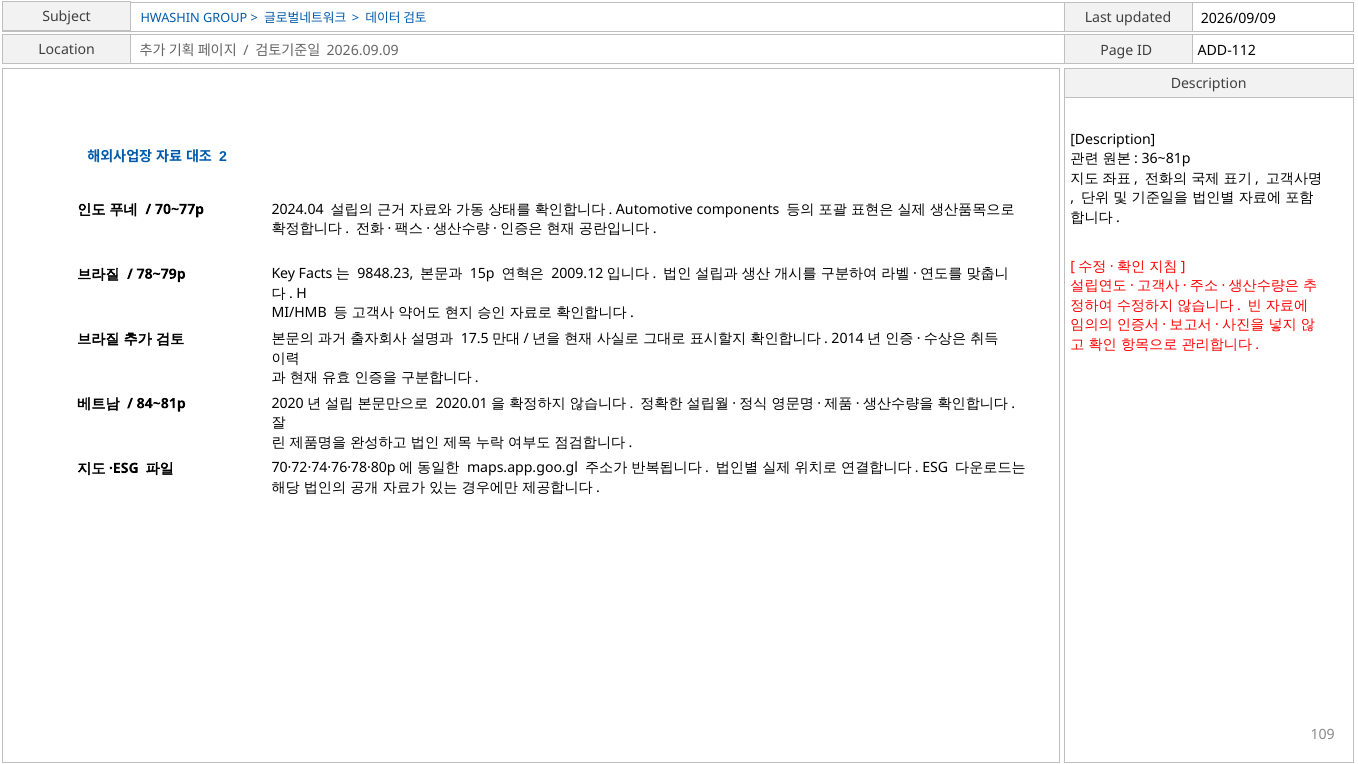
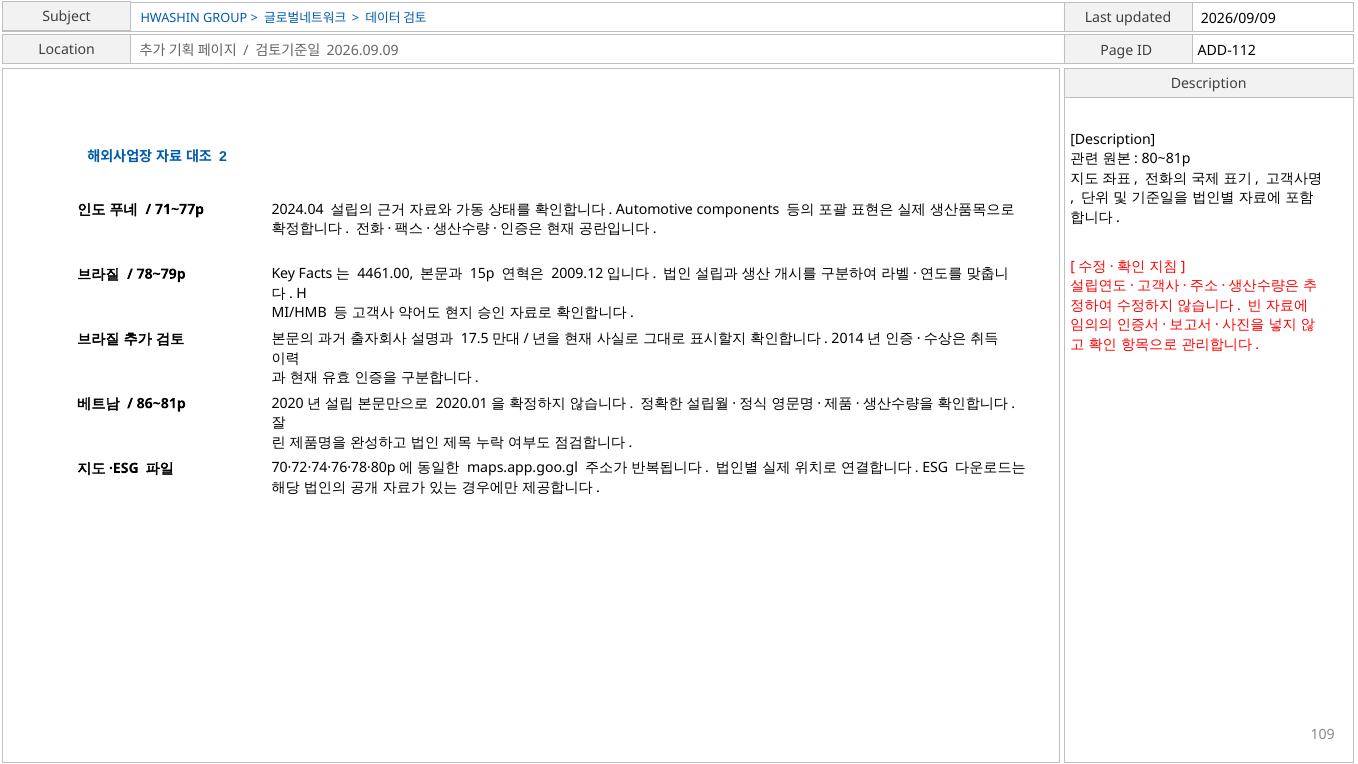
36~81p: 36~81p -> 80~81p
70~77p: 70~77p -> 71~77p
9848.23: 9848.23 -> 4461.00
84~81p: 84~81p -> 86~81p
